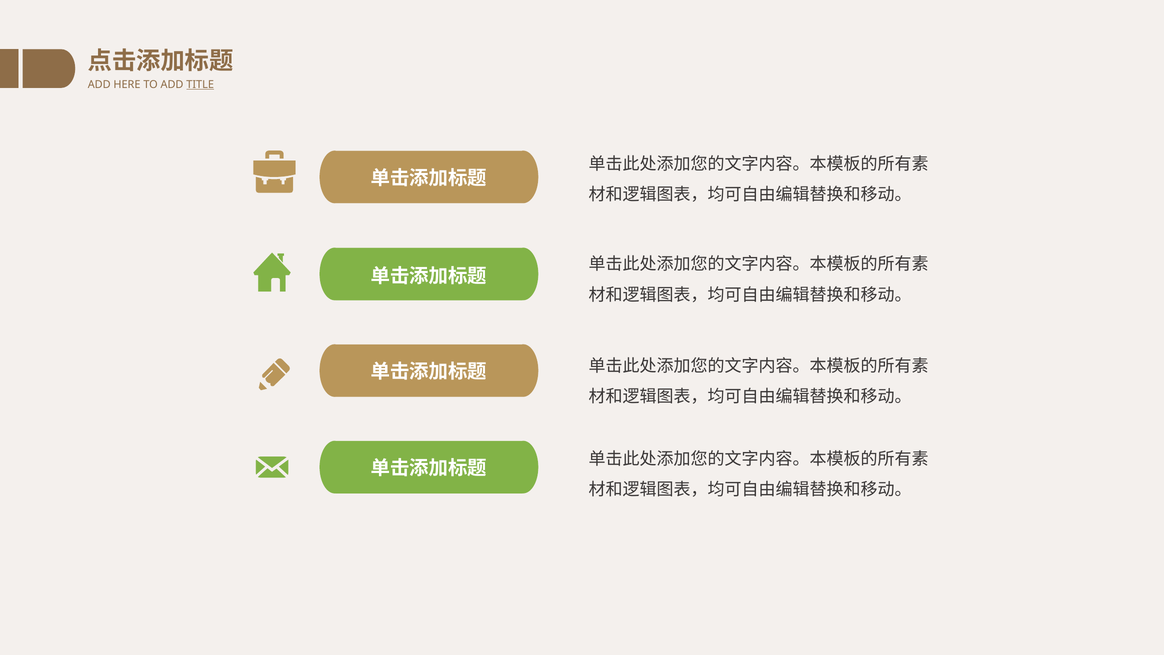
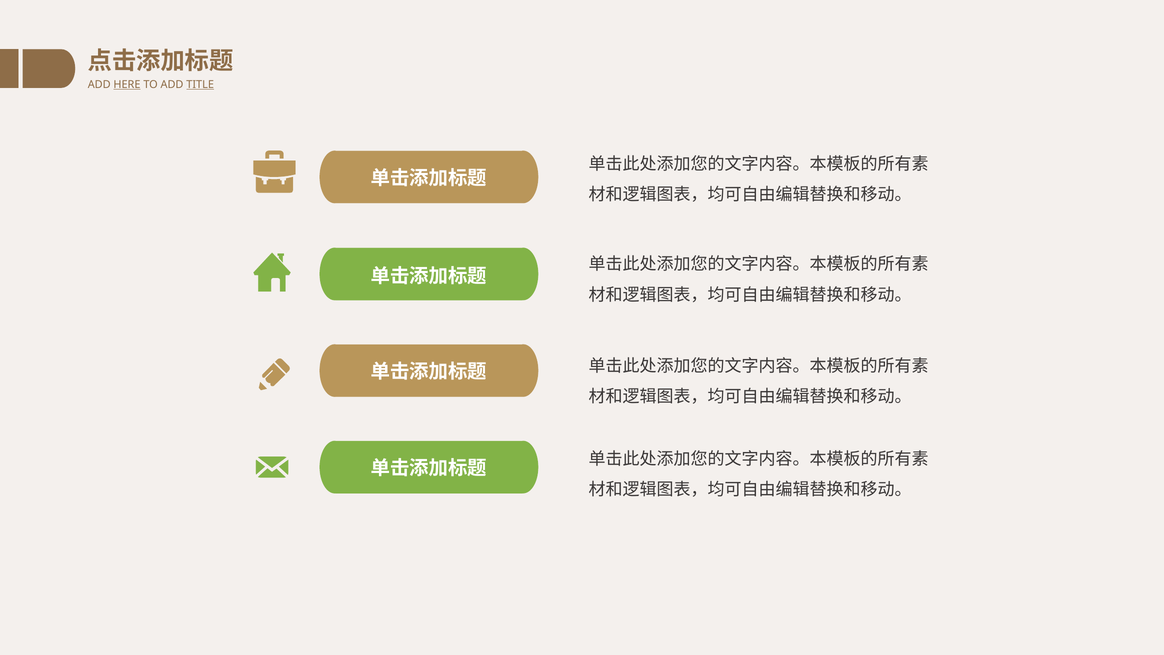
HERE underline: none -> present
